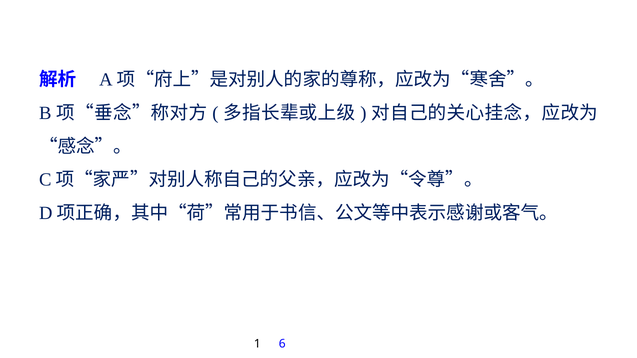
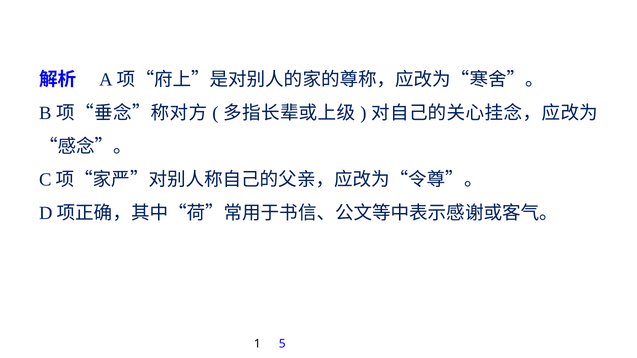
6: 6 -> 5
